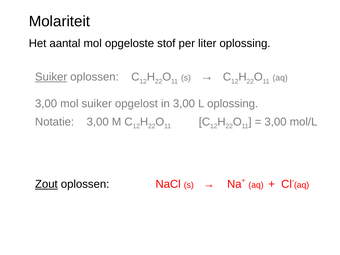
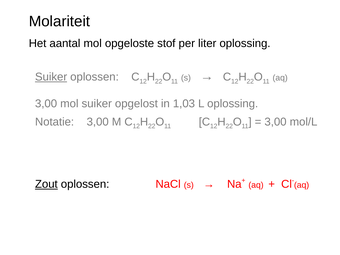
in 3,00: 3,00 -> 1,03
